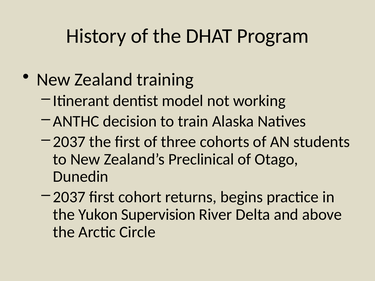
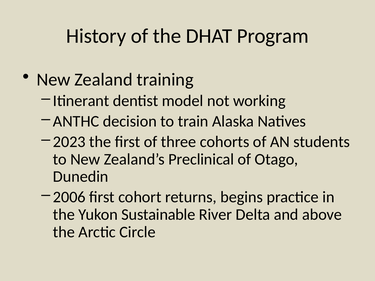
2037 at (69, 142): 2037 -> 2023
2037 at (69, 197): 2037 -> 2006
Supervision: Supervision -> Sustainable
